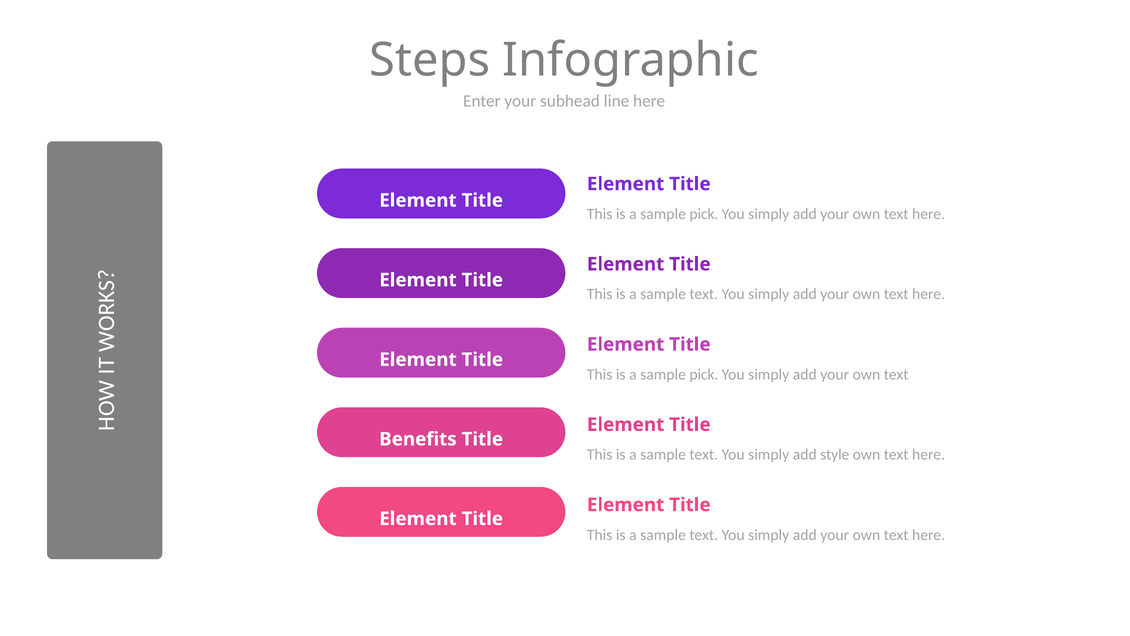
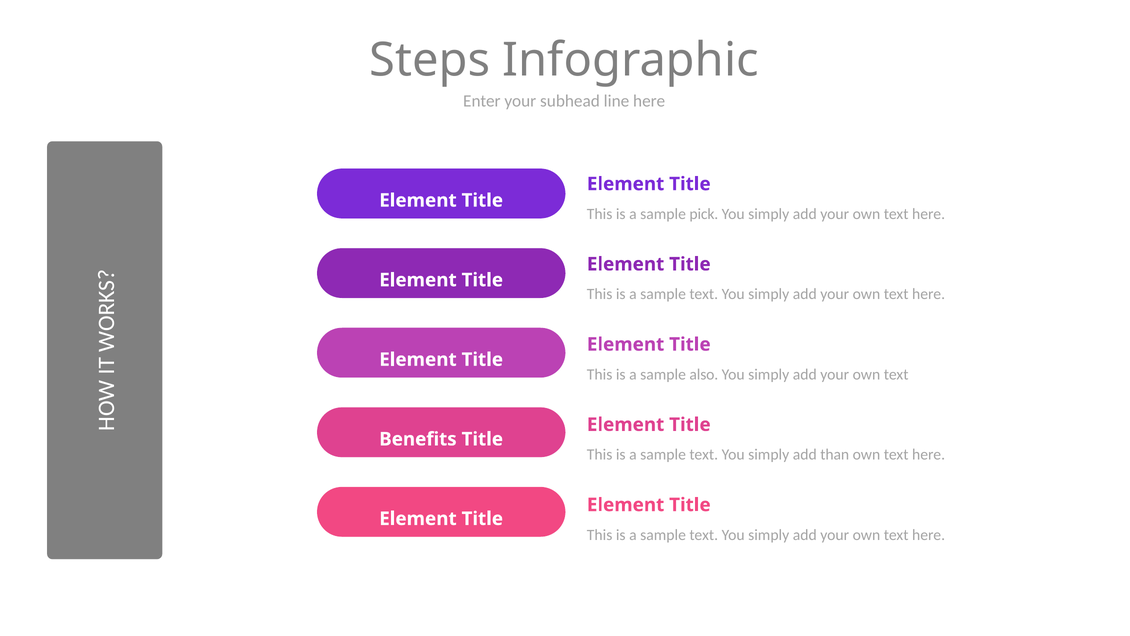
pick at (704, 374): pick -> also
style: style -> than
